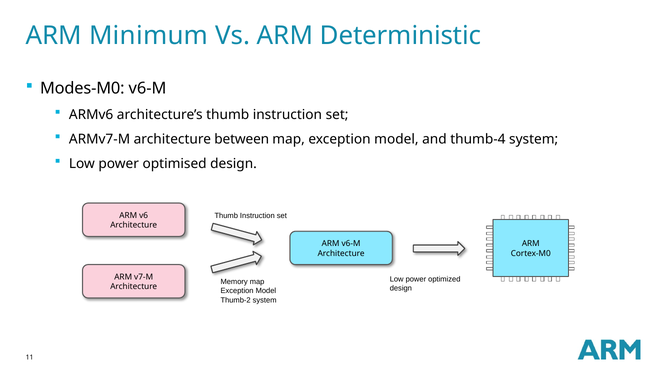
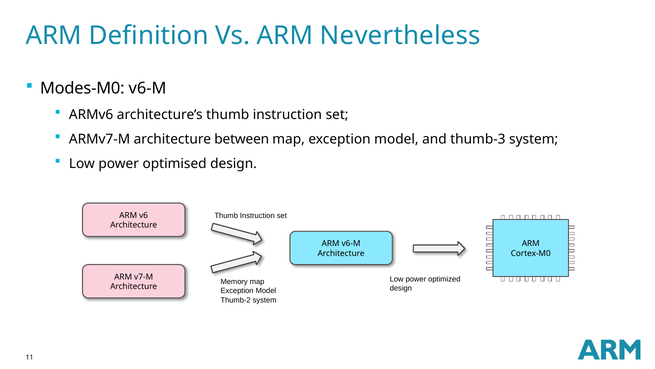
Minimum: Minimum -> Definition
Deterministic: Deterministic -> Nevertheless
thumb-4: thumb-4 -> thumb-3
